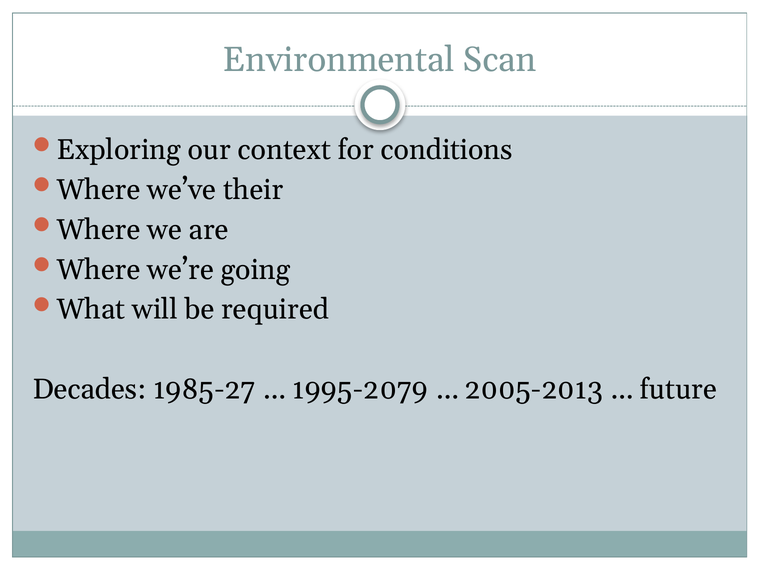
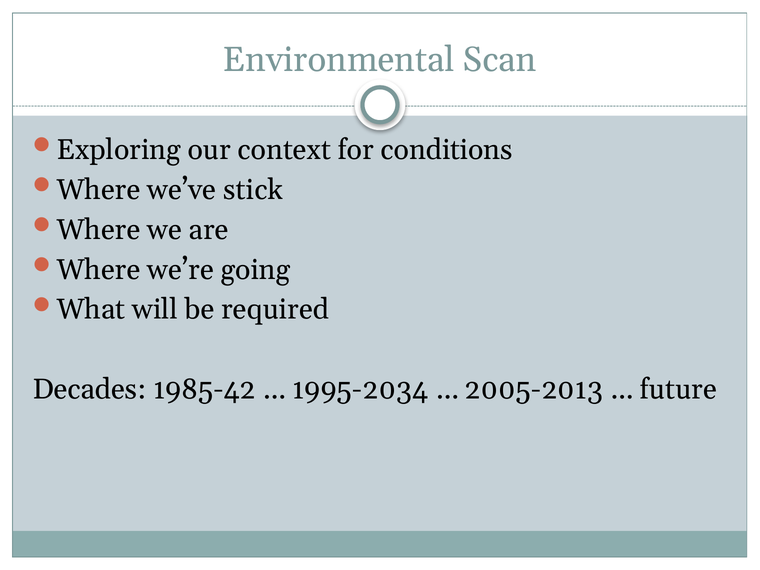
their: their -> stick
1985-27: 1985-27 -> 1985-42
1995-2079: 1995-2079 -> 1995-2034
